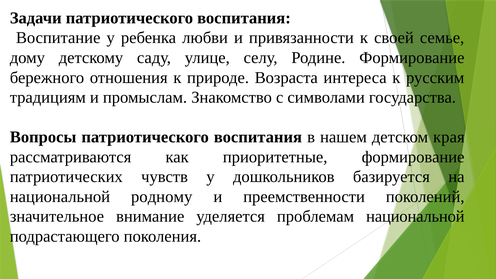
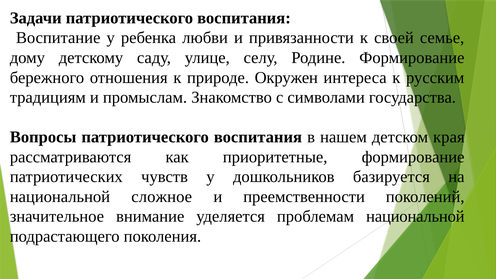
Возраста: Возраста -> Окружен
родному: родному -> сложное
